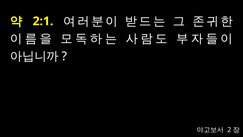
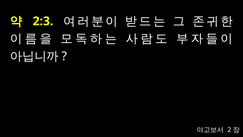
2:1: 2:1 -> 2:3
